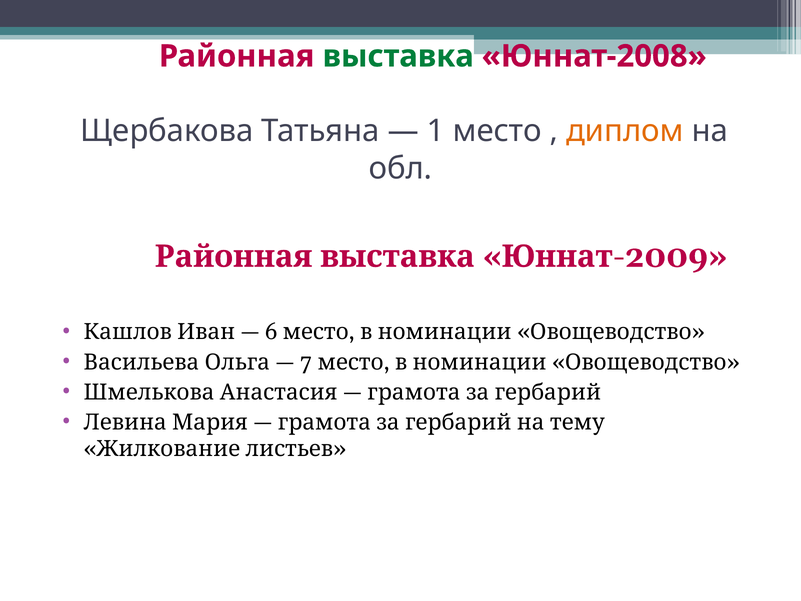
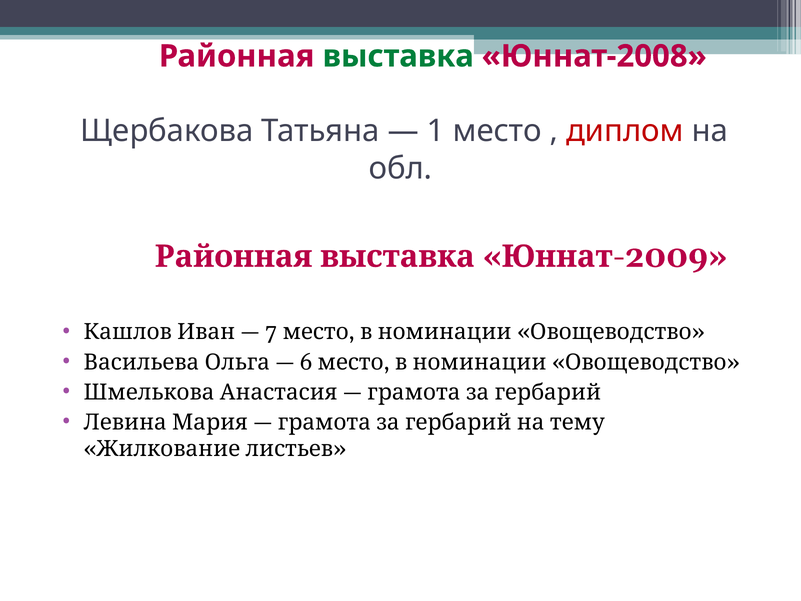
диплом colour: orange -> red
6: 6 -> 7
7: 7 -> 6
